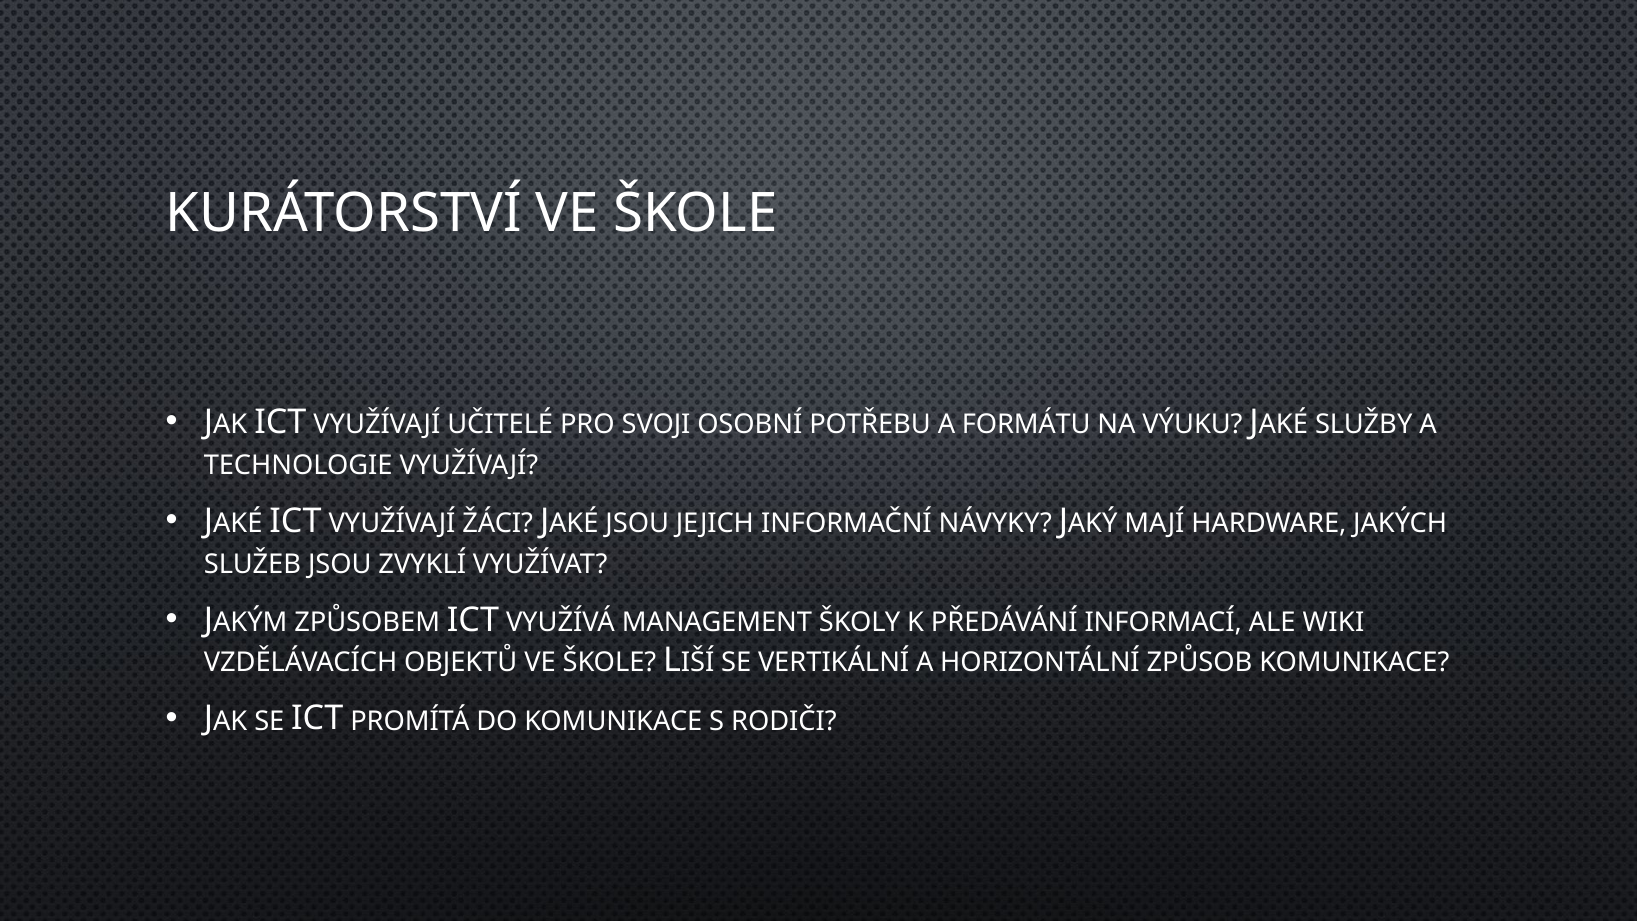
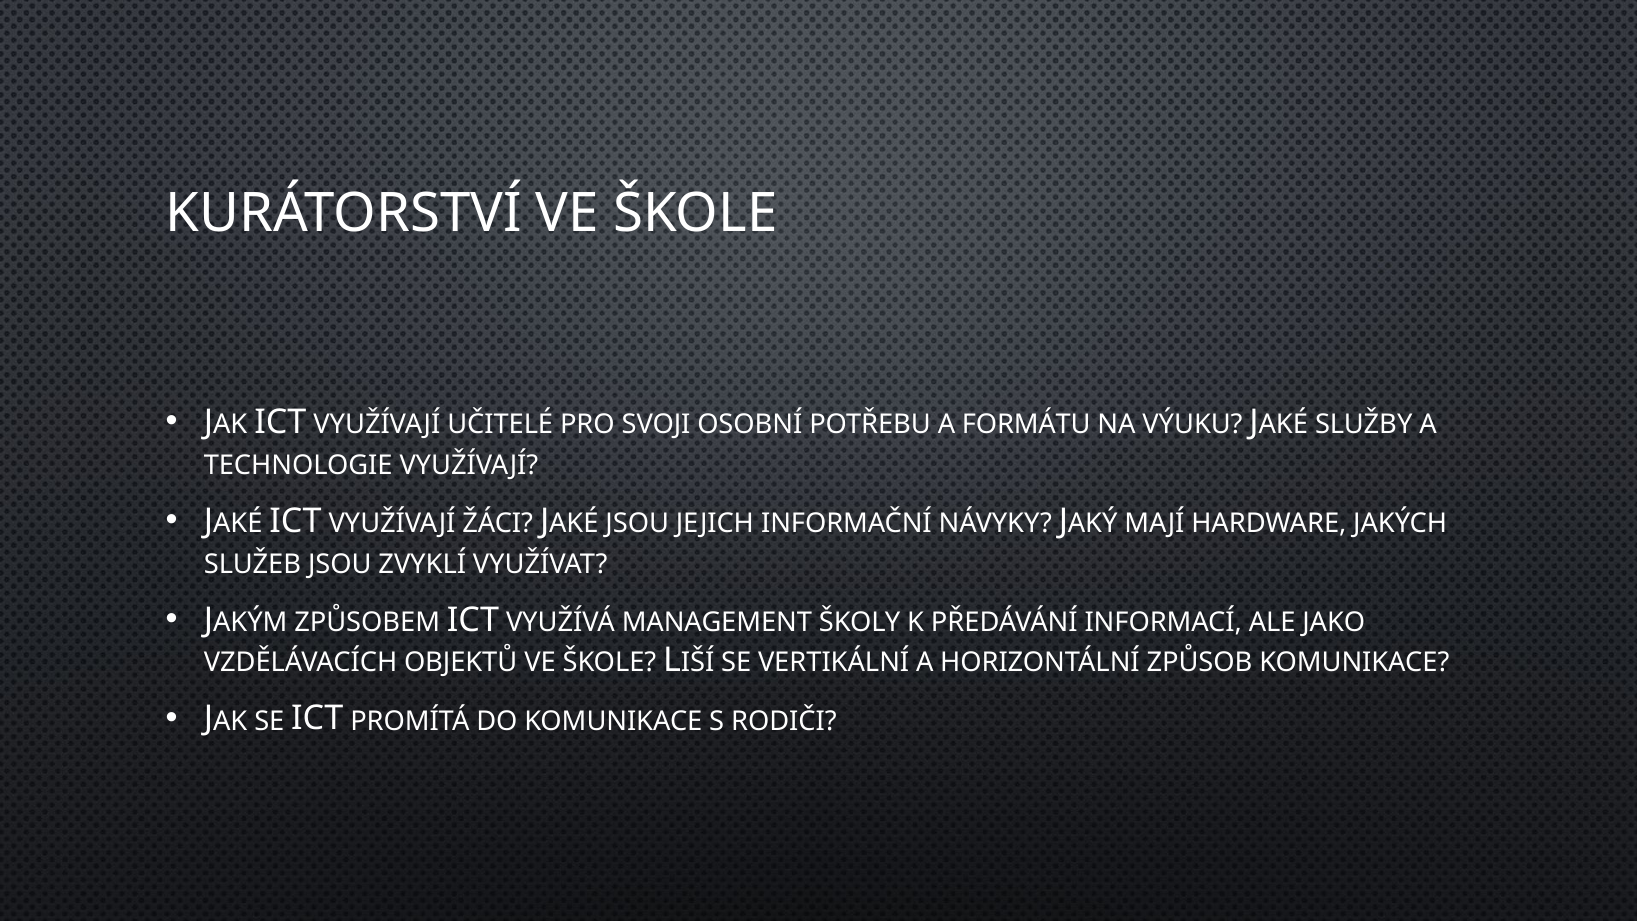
WIKI: WIKI -> JAKO
